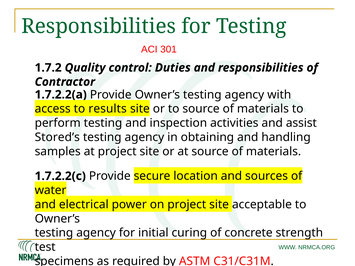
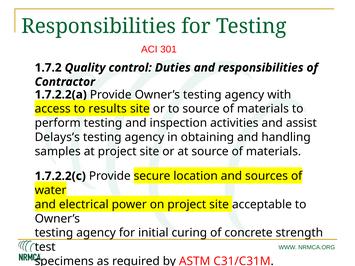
Stored’s: Stored’s -> Delays’s
